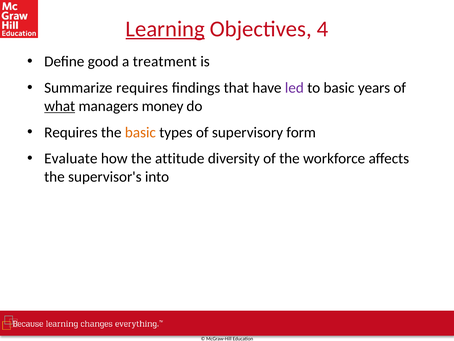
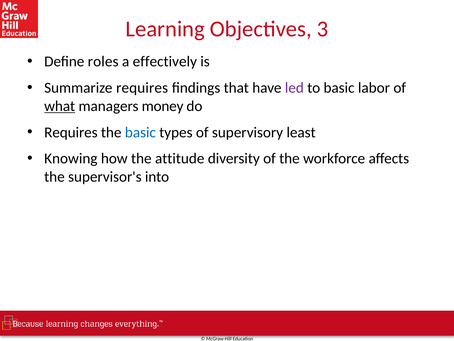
Learning underline: present -> none
4: 4 -> 3
good: good -> roles
treatment: treatment -> effectively
years: years -> labor
basic at (140, 132) colour: orange -> blue
form: form -> least
Evaluate: Evaluate -> Knowing
